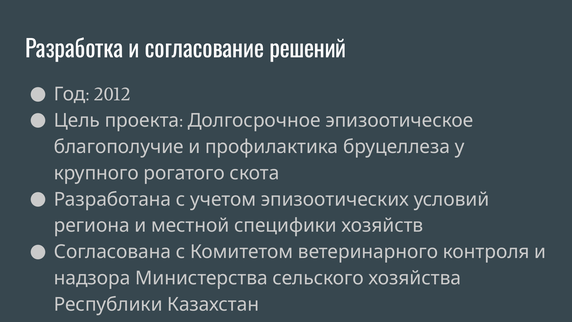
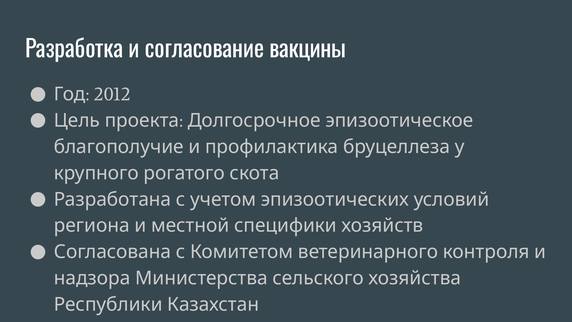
решений: решений -> вакцины
